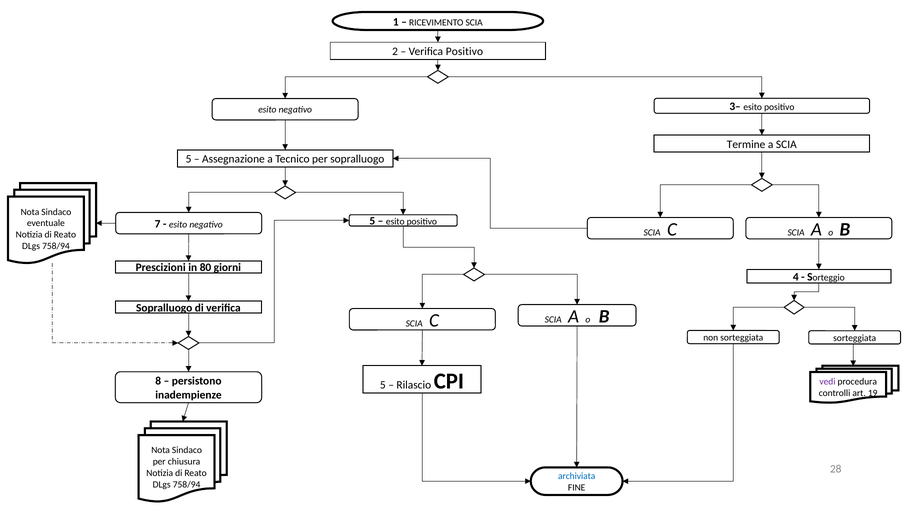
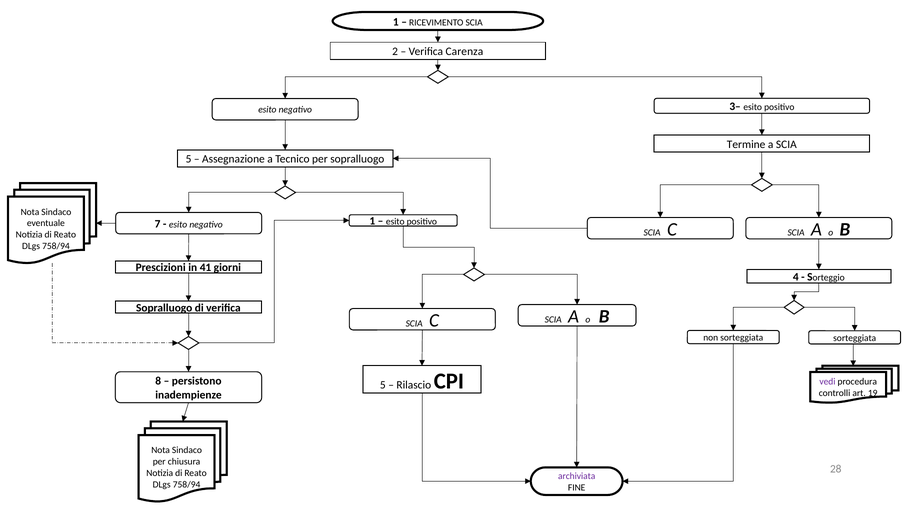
Verifica Positivo: Positivo -> Carenza
negativo 5: 5 -> 1
80: 80 -> 41
archiviata colour: blue -> purple
